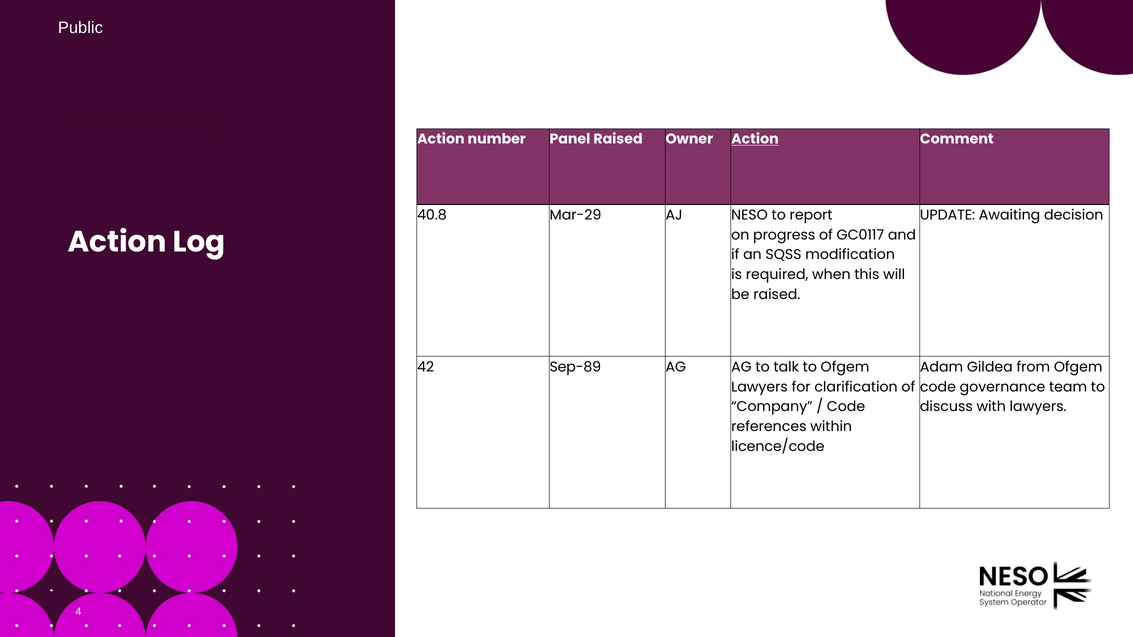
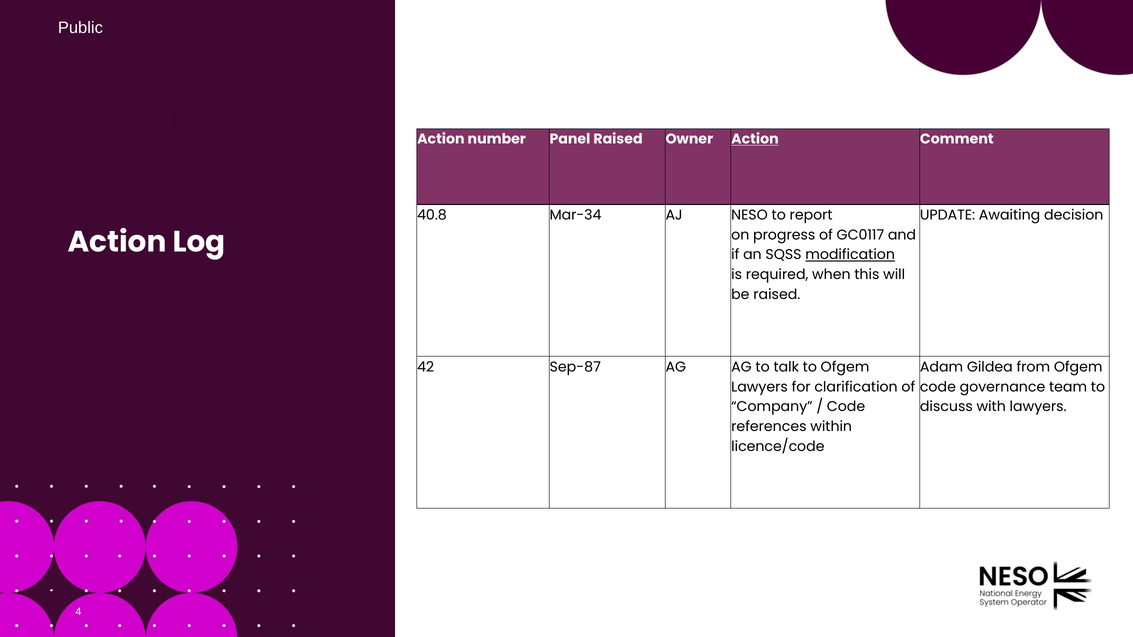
Mar-29: Mar-29 -> Mar-34
modification underline: none -> present
Sep-89: Sep-89 -> Sep-87
